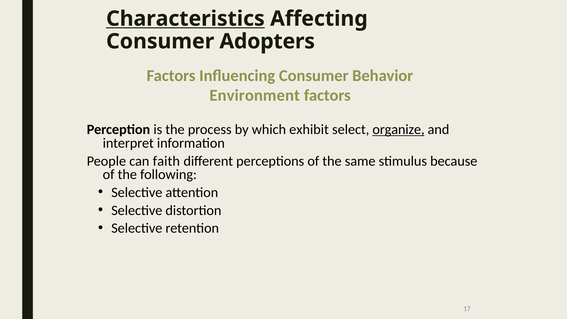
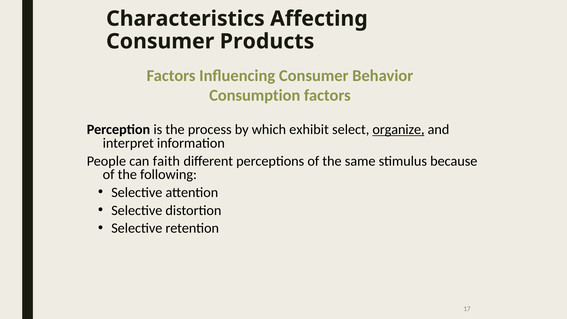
Characteristics underline: present -> none
Adopters: Adopters -> Products
Environment: Environment -> Consumption
